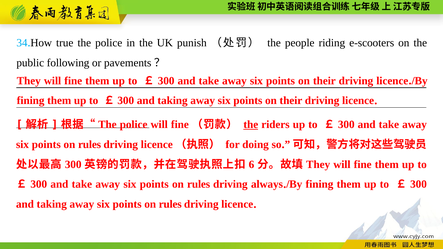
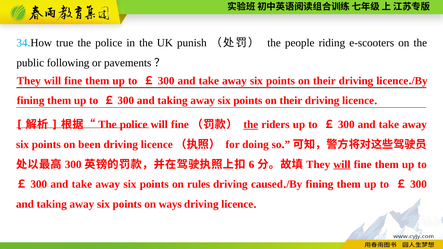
rules at (90, 145): rules -> been
will at (342, 165) underline: none -> present
always: always -> caused
rules at (170, 204): rules -> ways
